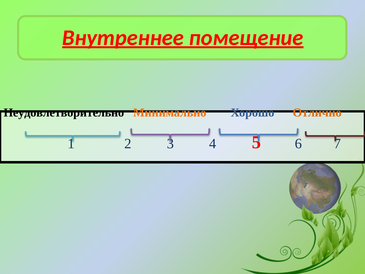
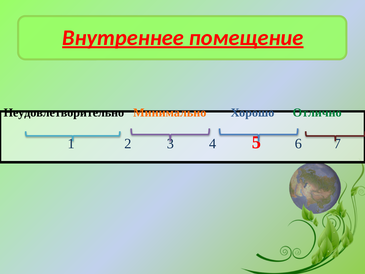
Отлично colour: orange -> green
